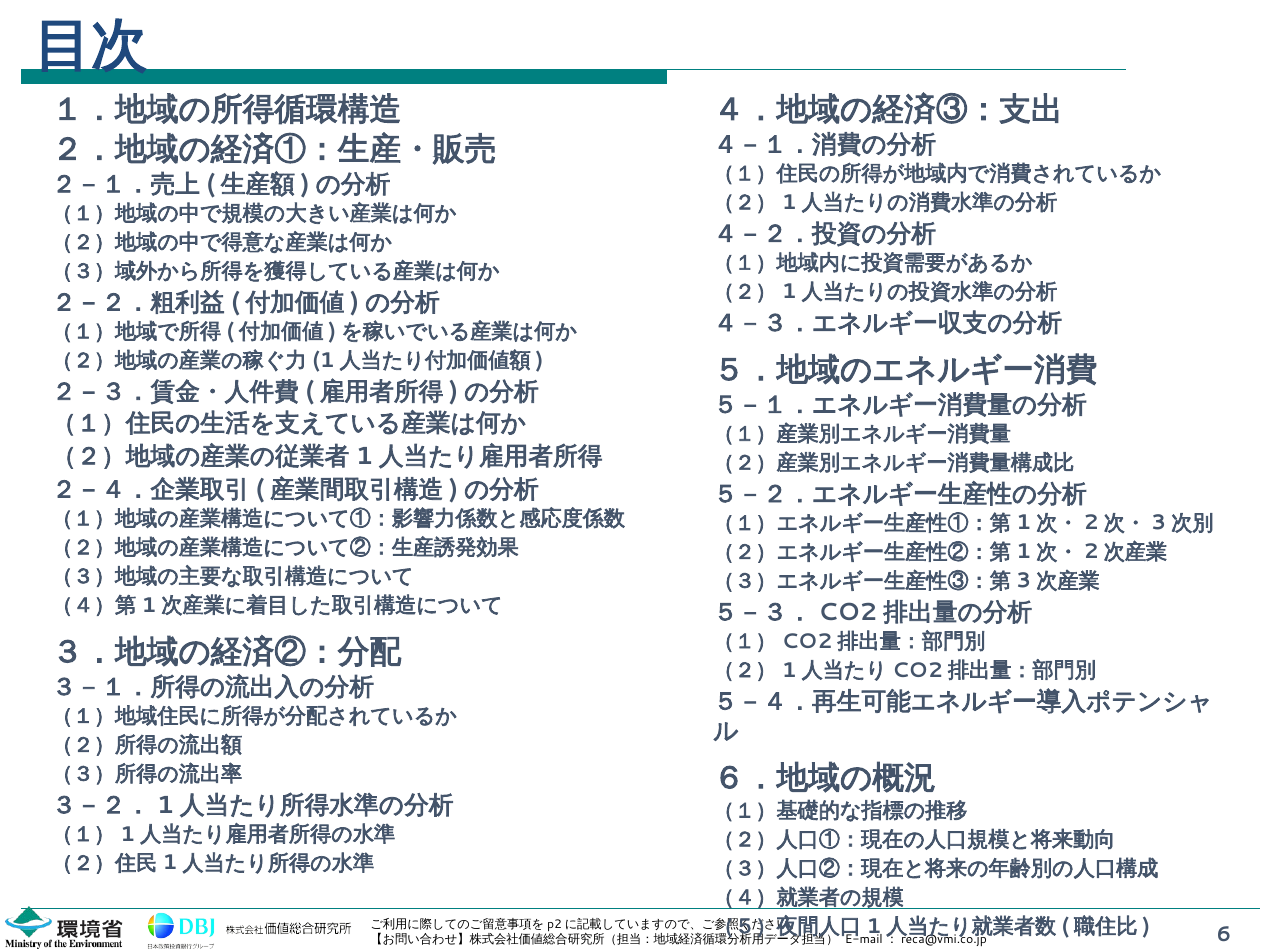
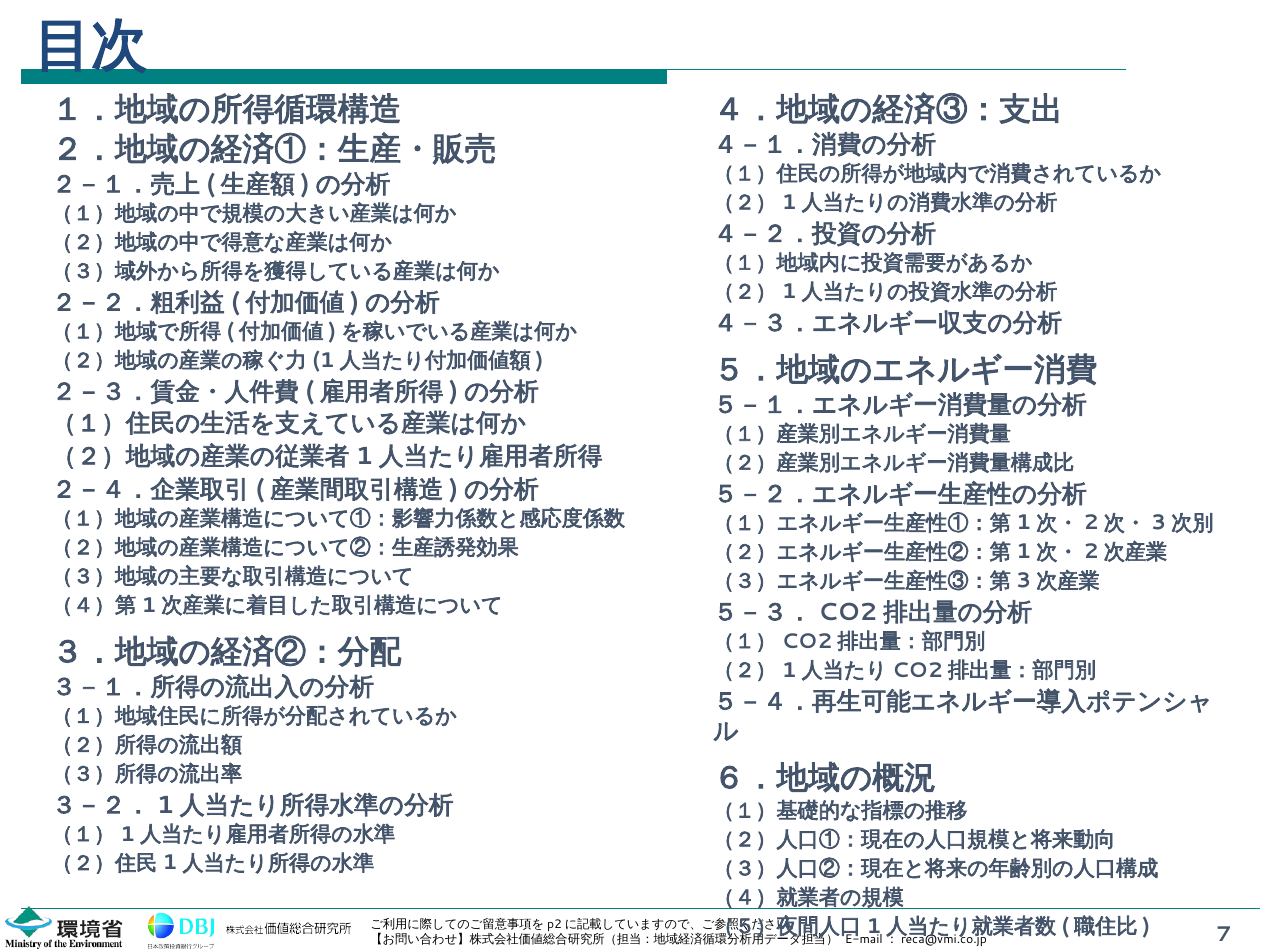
6: 6 -> 7
